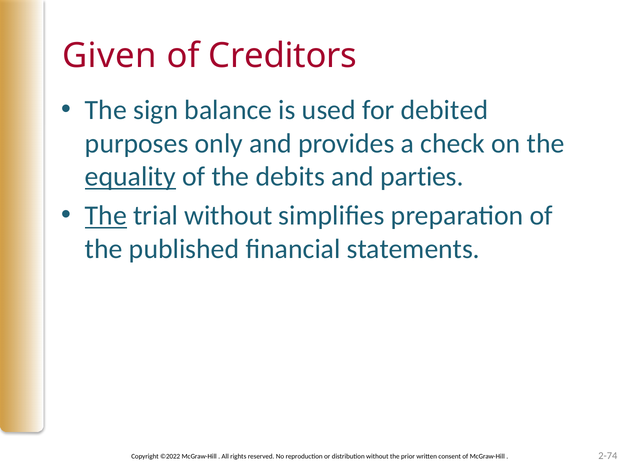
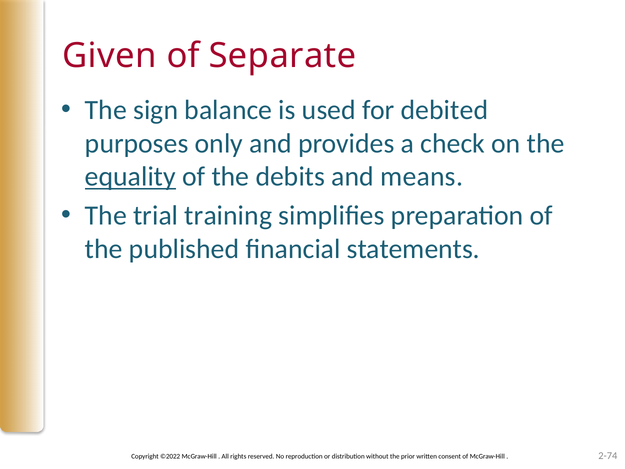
Creditors: Creditors -> Separate
parties: parties -> means
The at (106, 216) underline: present -> none
trial without: without -> training
